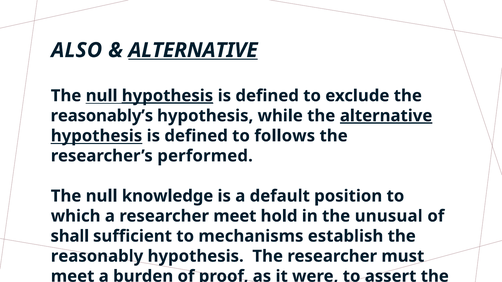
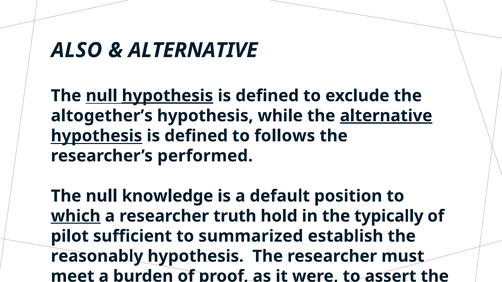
ALTERNATIVE at (193, 50) underline: present -> none
reasonably’s: reasonably’s -> altogether’s
which underline: none -> present
researcher meet: meet -> truth
unusual: unusual -> typically
shall: shall -> pilot
mechanisms: mechanisms -> summarized
